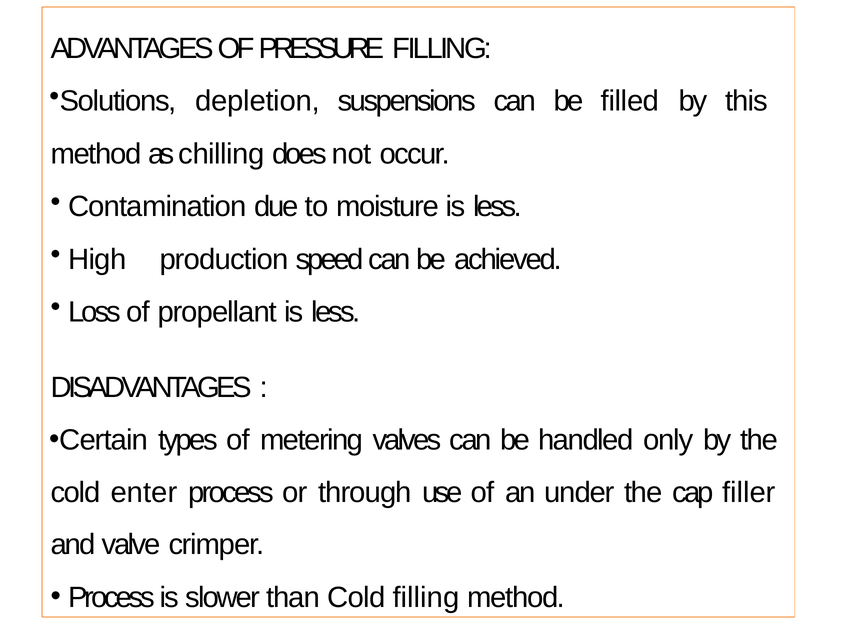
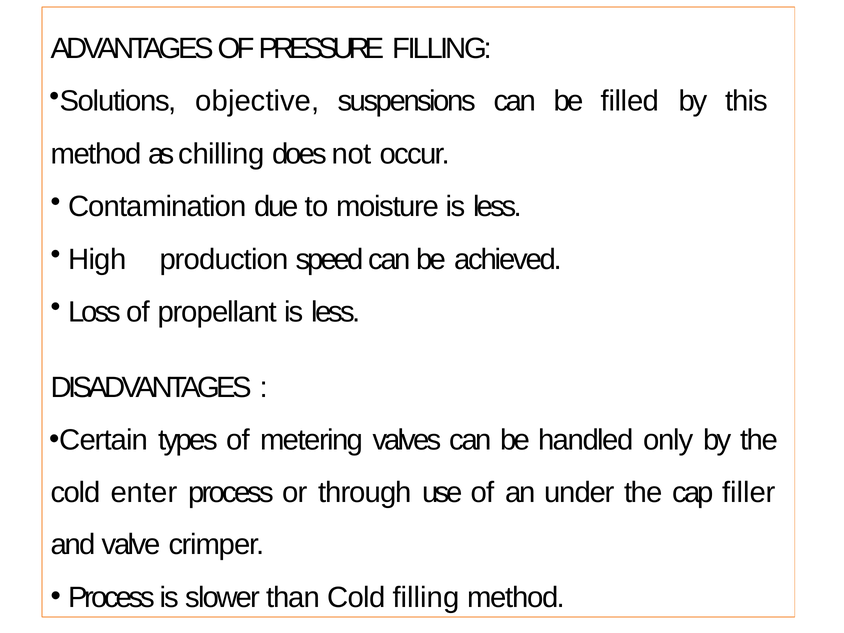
depletion: depletion -> objective
